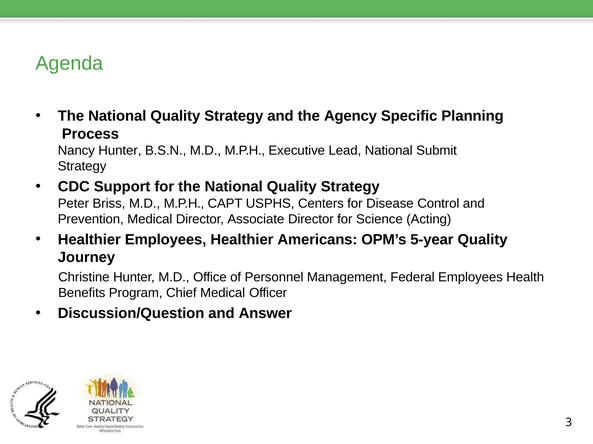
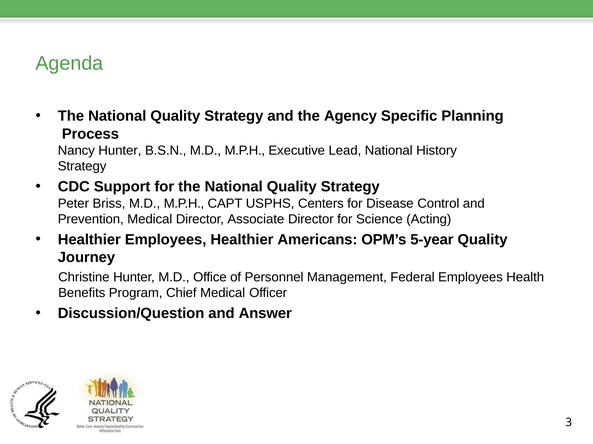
Submit: Submit -> History
